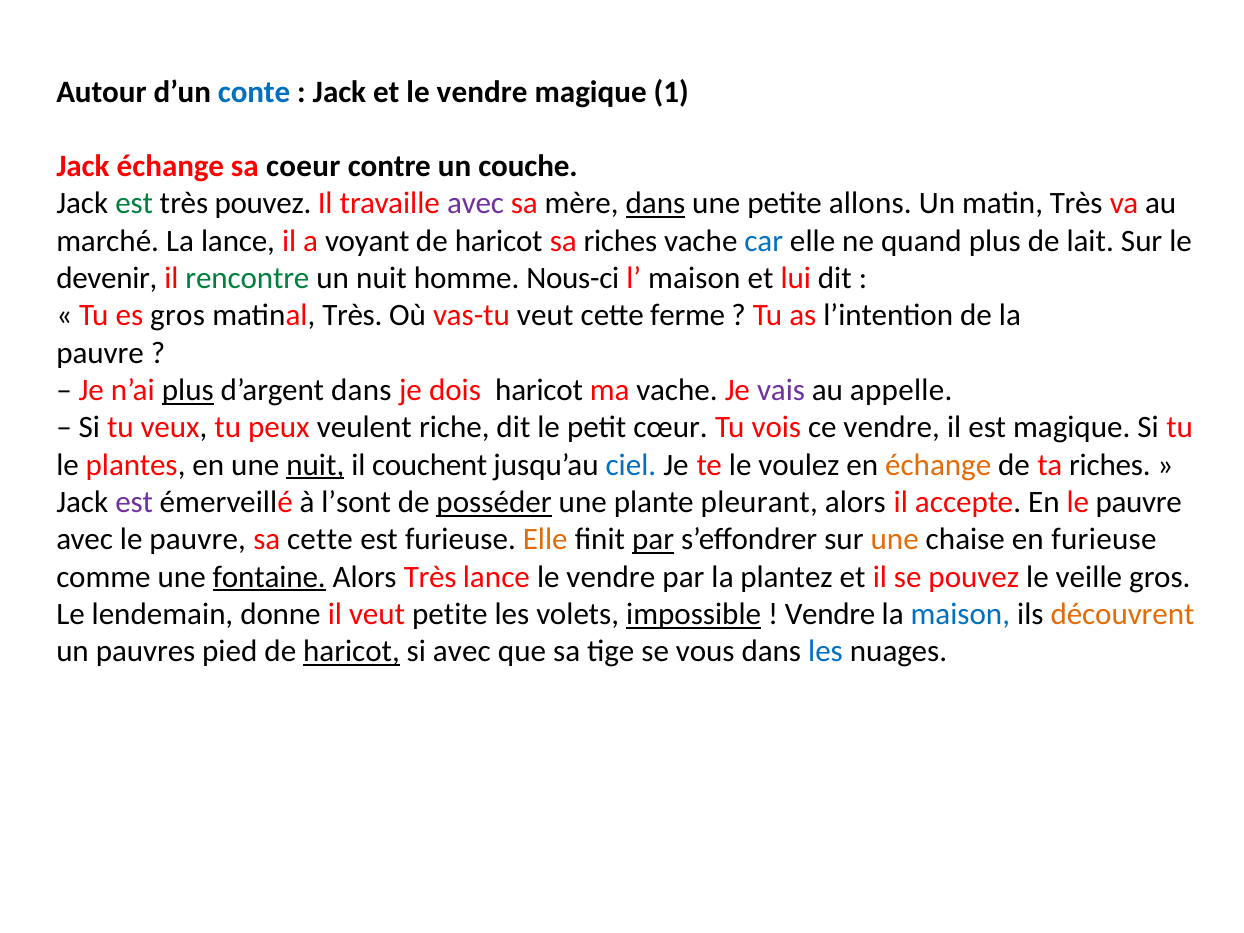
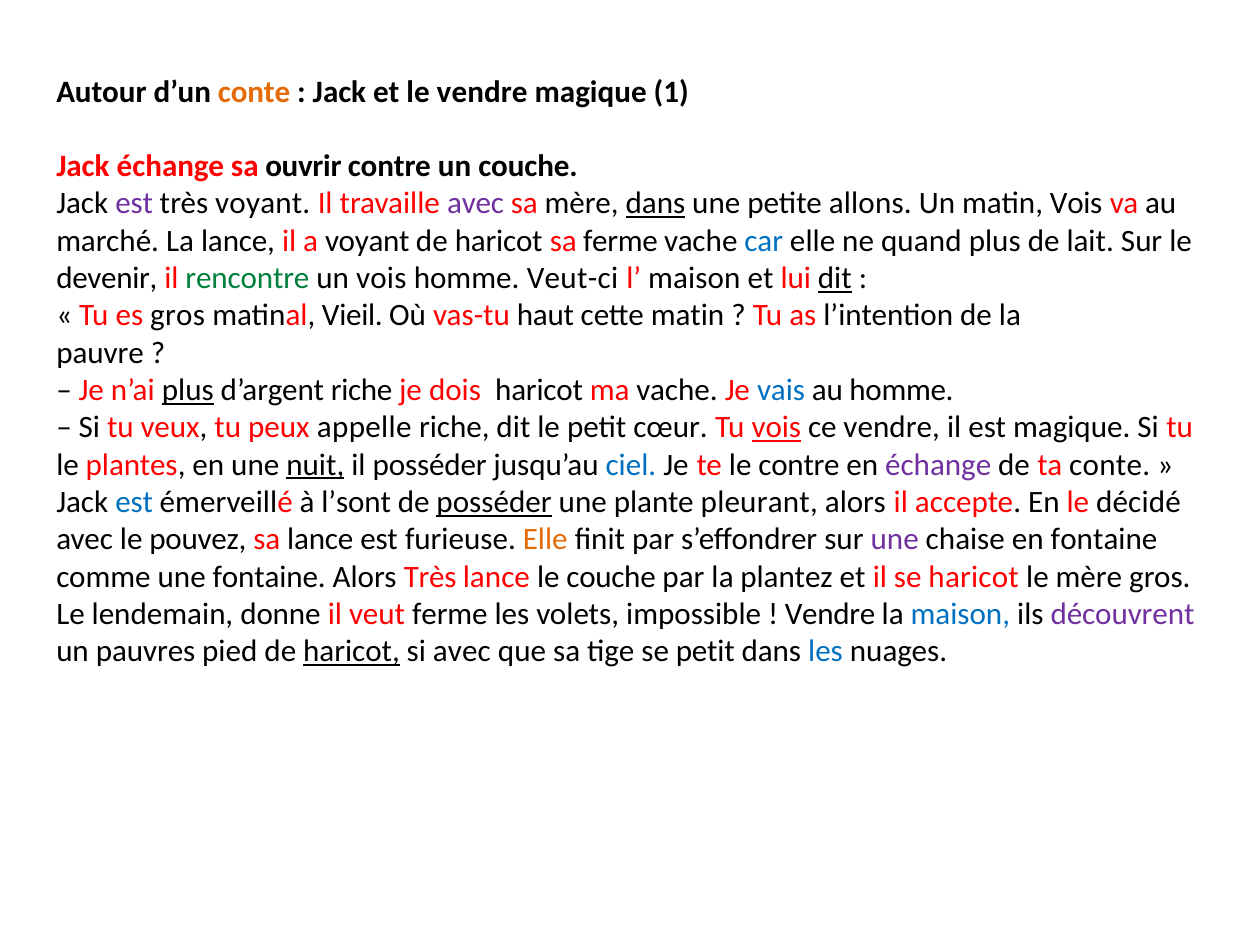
conte at (254, 92) colour: blue -> orange
coeur: coeur -> ouvrir
est at (134, 204) colour: green -> purple
très pouvez: pouvez -> voyant
matin Très: Très -> Vois
sa riches: riches -> ferme
un nuit: nuit -> vois
Nous-ci: Nous-ci -> Veut-ci
dit at (835, 278) underline: none -> present
matinal Très: Très -> Vieil
vas-tu veut: veut -> haut
cette ferme: ferme -> matin
d’argent dans: dans -> riche
vais colour: purple -> blue
au appelle: appelle -> homme
veulent: veulent -> appelle
vois at (776, 428) underline: none -> present
il couchent: couchent -> posséder
le voulez: voulez -> contre
échange at (938, 465) colour: orange -> purple
ta riches: riches -> conte
est at (134, 502) colour: purple -> blue
En le pauvre: pauvre -> décidé
avec le pauvre: pauvre -> pouvez
sa cette: cette -> lance
par at (653, 540) underline: present -> none
une at (895, 540) colour: orange -> purple
en furieuse: furieuse -> fontaine
fontaine at (269, 577) underline: present -> none
lance le vendre: vendre -> couche
se pouvez: pouvez -> haricot
le veille: veille -> mère
veut petite: petite -> ferme
impossible underline: present -> none
découvrent colour: orange -> purple
se vous: vous -> petit
